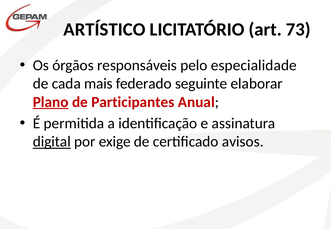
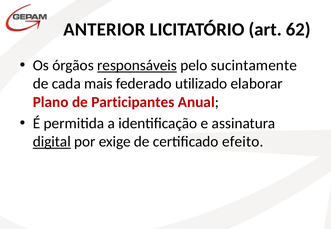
ARTÍSTICO: ARTÍSTICO -> ANTERIOR
73: 73 -> 62
responsáveis underline: none -> present
especialidade: especialidade -> sucintamente
seguinte: seguinte -> utilizado
Plano underline: present -> none
avisos: avisos -> efeito
